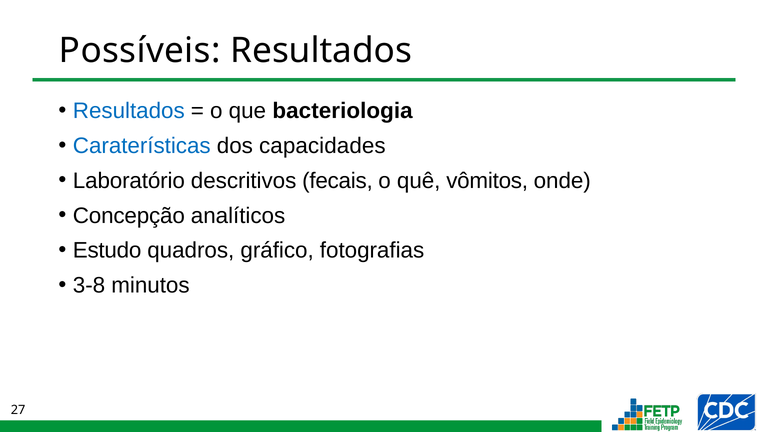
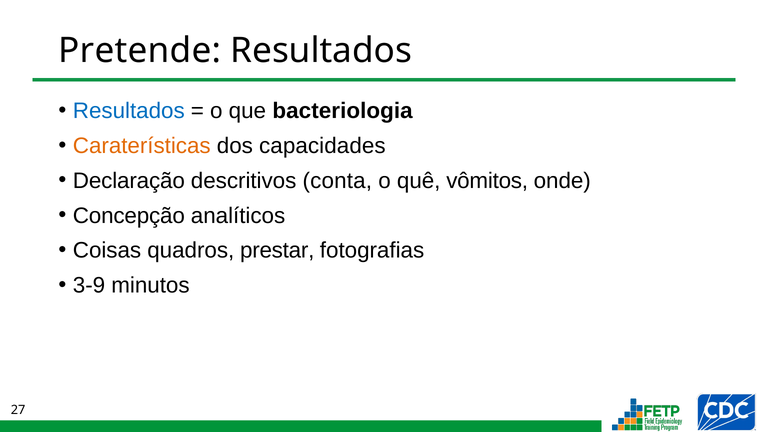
Possíveis: Possíveis -> Pretende
Caraterísticas colour: blue -> orange
Laboratório: Laboratório -> Declaração
fecais: fecais -> conta
Estudo: Estudo -> Coisas
gráfico: gráfico -> prestar
3-8: 3-8 -> 3-9
